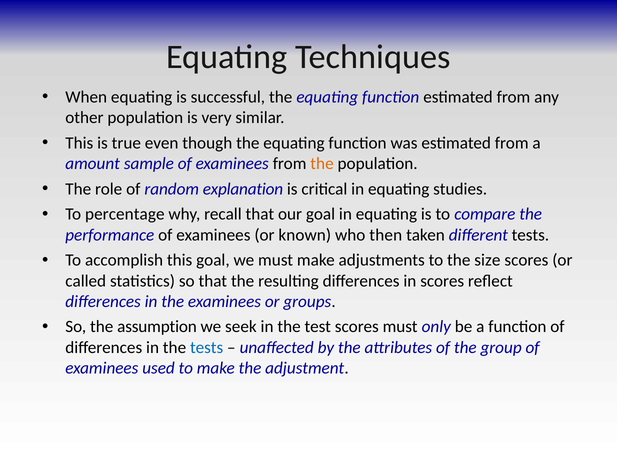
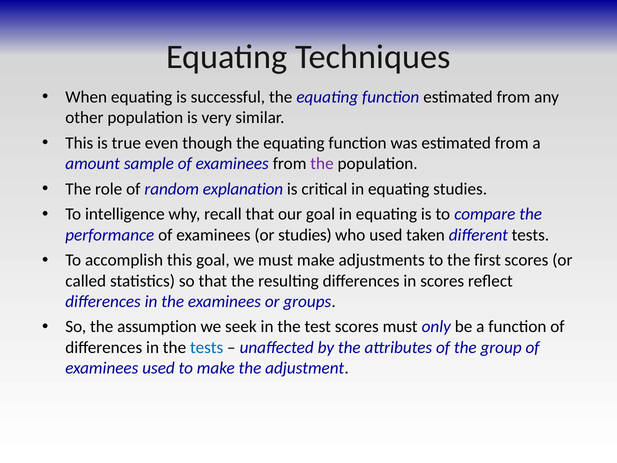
the at (322, 163) colour: orange -> purple
percentage: percentage -> intelligence
or known: known -> studies
who then: then -> used
size: size -> first
